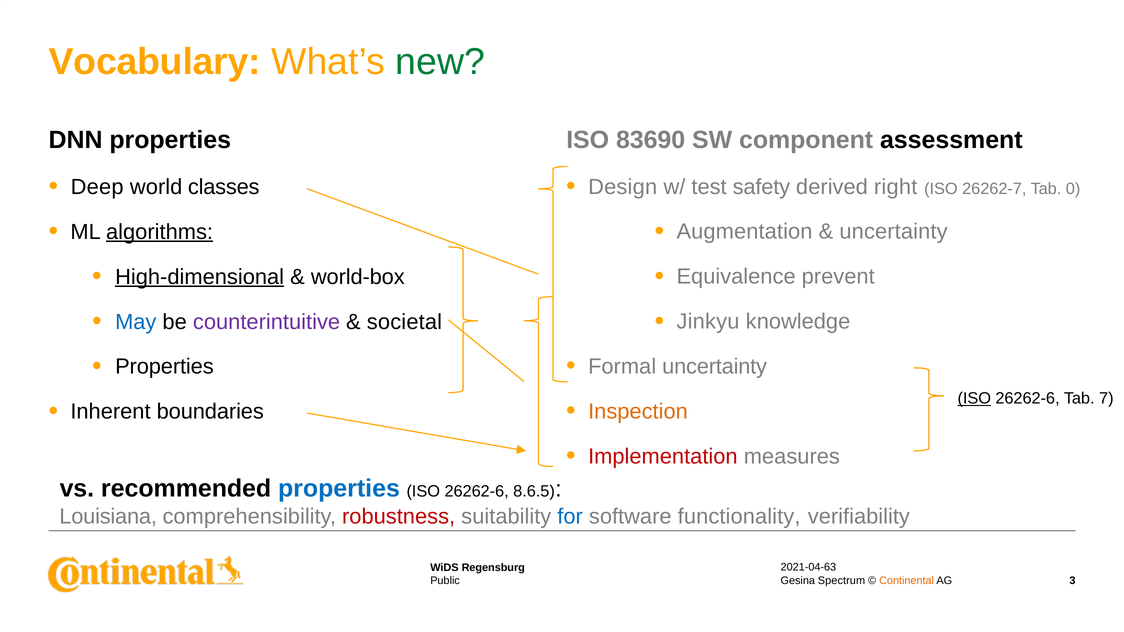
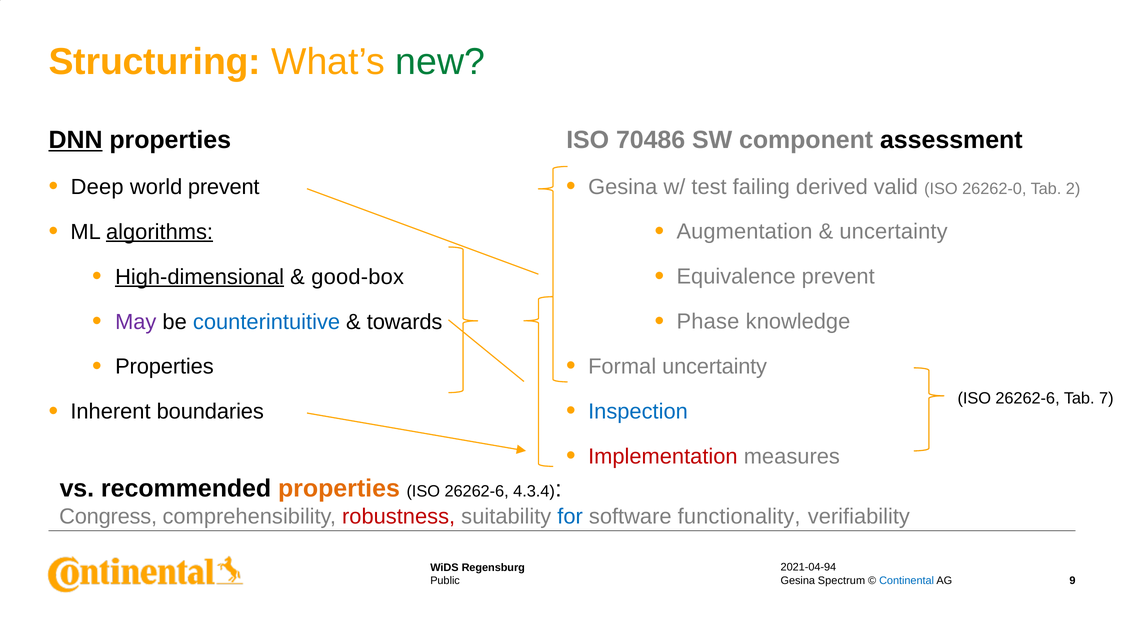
Vocabulary: Vocabulary -> Structuring
DNN underline: none -> present
83690: 83690 -> 70486
world classes: classes -> prevent
Design at (623, 187): Design -> Gesina
safety: safety -> failing
right: right -> valid
26262-7: 26262-7 -> 26262-0
0: 0 -> 2
world-box: world-box -> good-box
Jinkyu: Jinkyu -> Phase
May colour: blue -> purple
counterintuitive colour: purple -> blue
societal: societal -> towards
ISO at (974, 398) underline: present -> none
Inspection colour: orange -> blue
properties at (339, 489) colour: blue -> orange
8.6.5: 8.6.5 -> 4.3.4
Louisiana: Louisiana -> Congress
2021-04-63: 2021-04-63 -> 2021-04-94
Continental colour: orange -> blue
3: 3 -> 9
